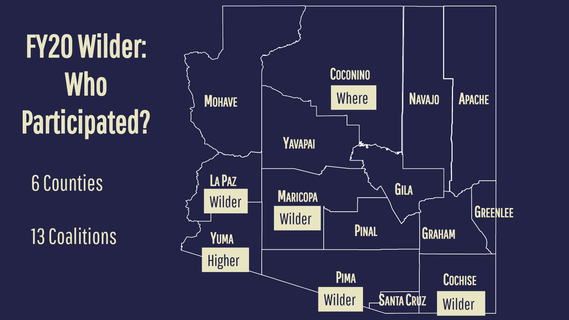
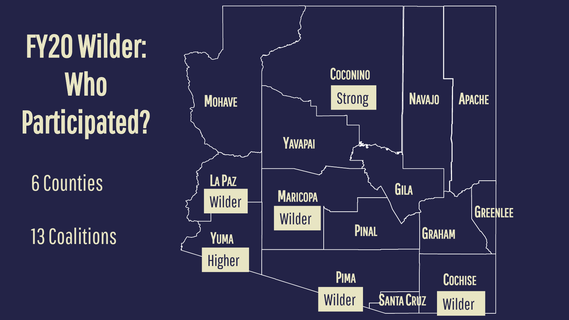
Where: Where -> Strong
